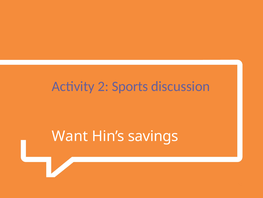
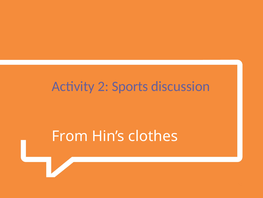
Want: Want -> From
savings: savings -> clothes
